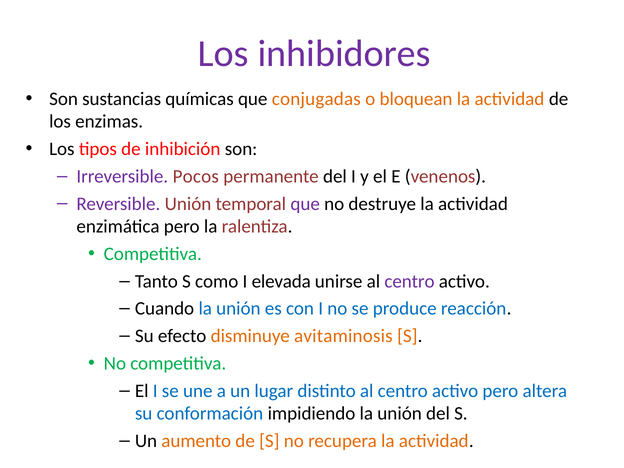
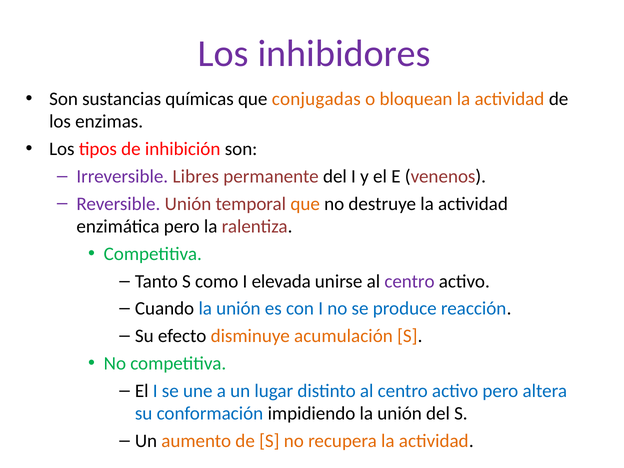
Pocos: Pocos -> Libres
que at (305, 204) colour: purple -> orange
avitaminosis: avitaminosis -> acumulación
